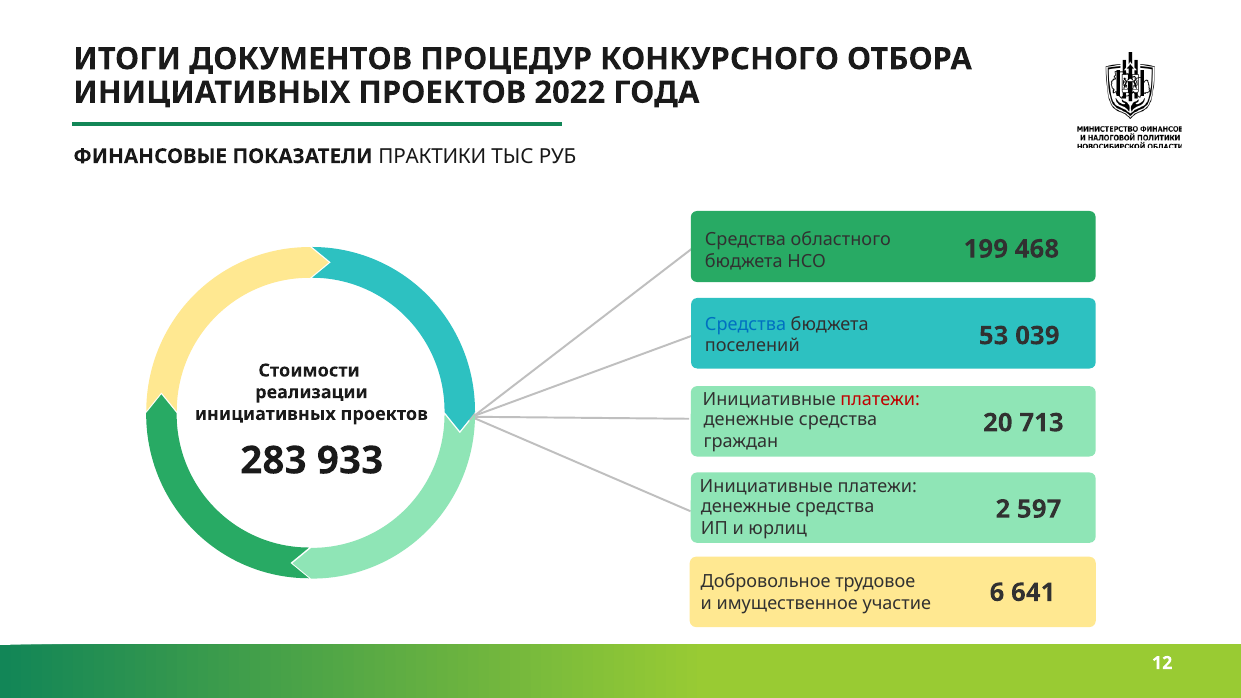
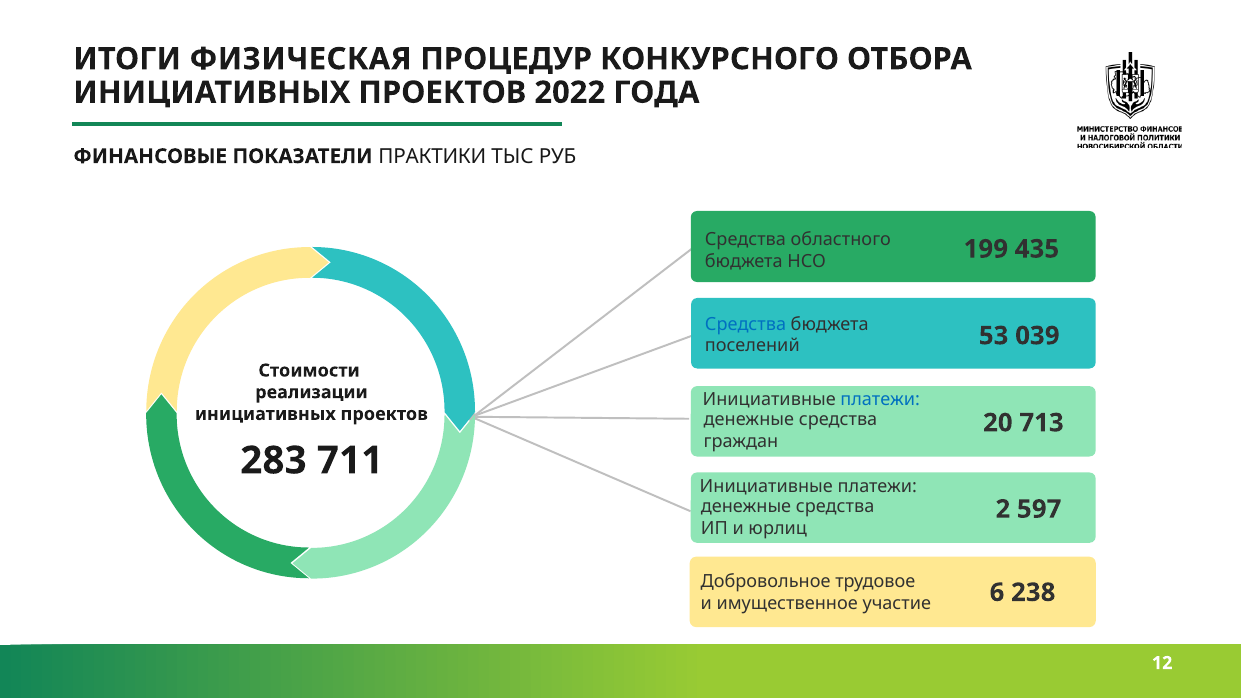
ДОКУМЕНТОВ: ДОКУМЕНТОВ -> ФИЗИЧЕСКАЯ
468: 468 -> 435
платежи at (880, 399) colour: red -> blue
933: 933 -> 711
641: 641 -> 238
